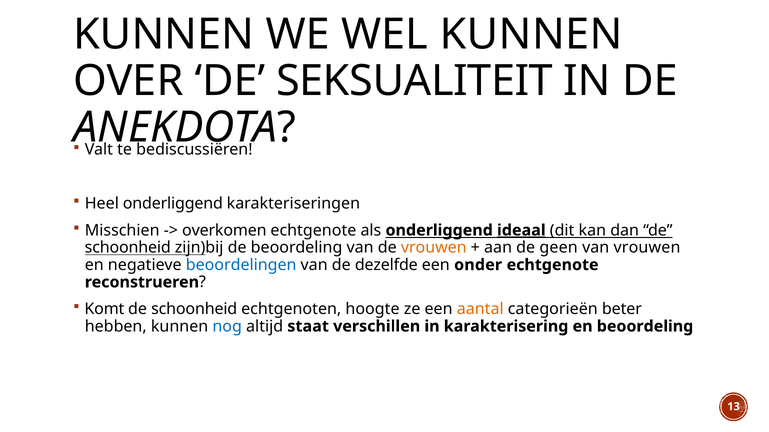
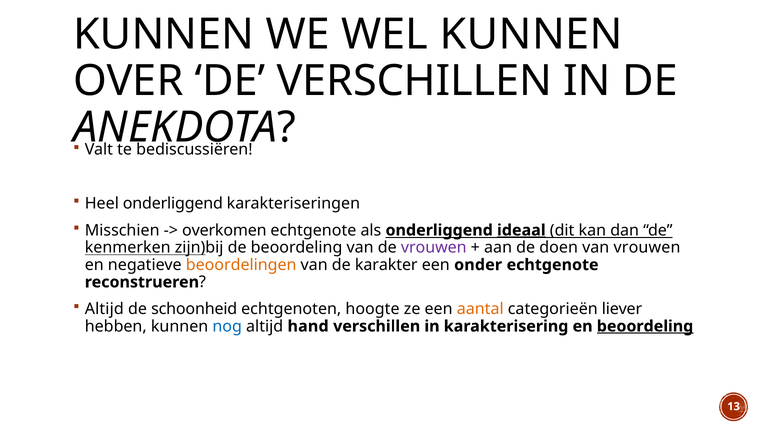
DE SEKSUALITEIT: SEKSUALITEIT -> VERSCHILLEN
schoonheid at (128, 248): schoonheid -> kenmerken
vrouwen at (434, 248) colour: orange -> purple
geen: geen -> doen
beoordelingen colour: blue -> orange
dezelfde: dezelfde -> karakter
Komt at (104, 309): Komt -> Altijd
beter: beter -> liever
staat: staat -> hand
beoordeling at (645, 327) underline: none -> present
